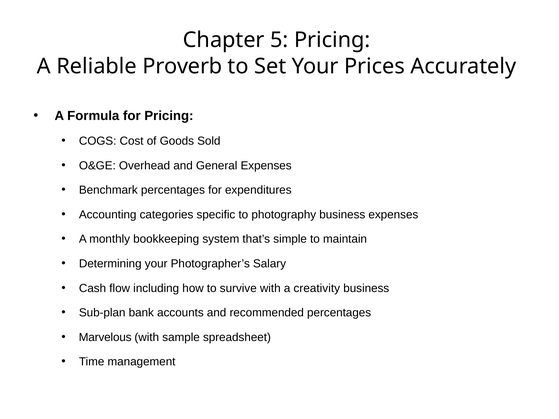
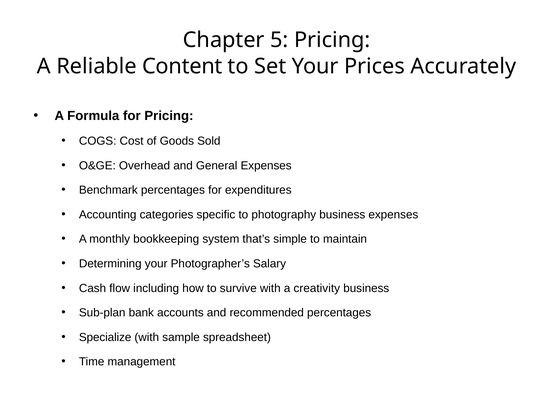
Proverb: Proverb -> Content
Marvelous: Marvelous -> Specialize
